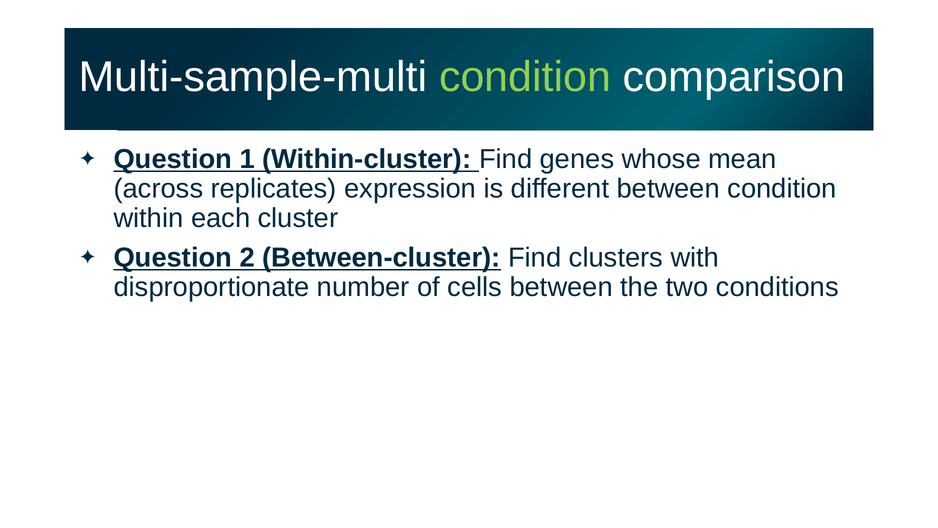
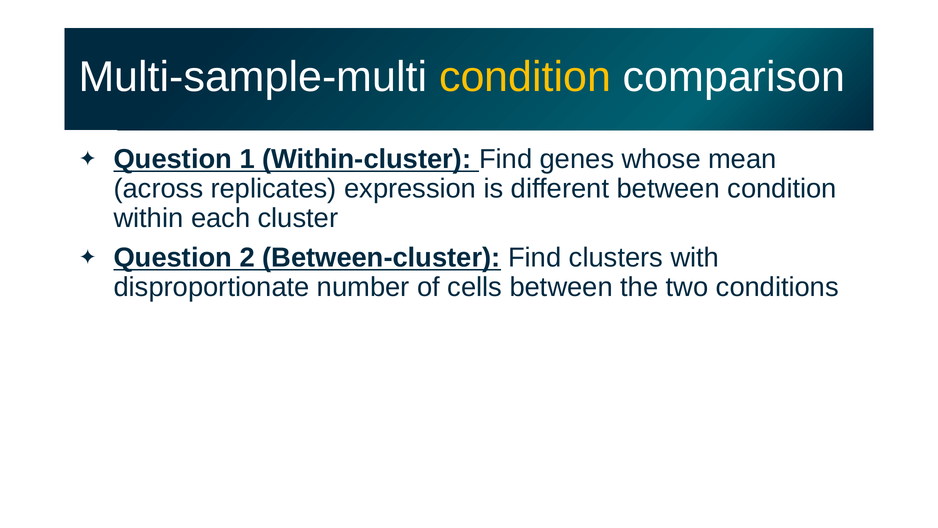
condition at (525, 77) colour: light green -> yellow
